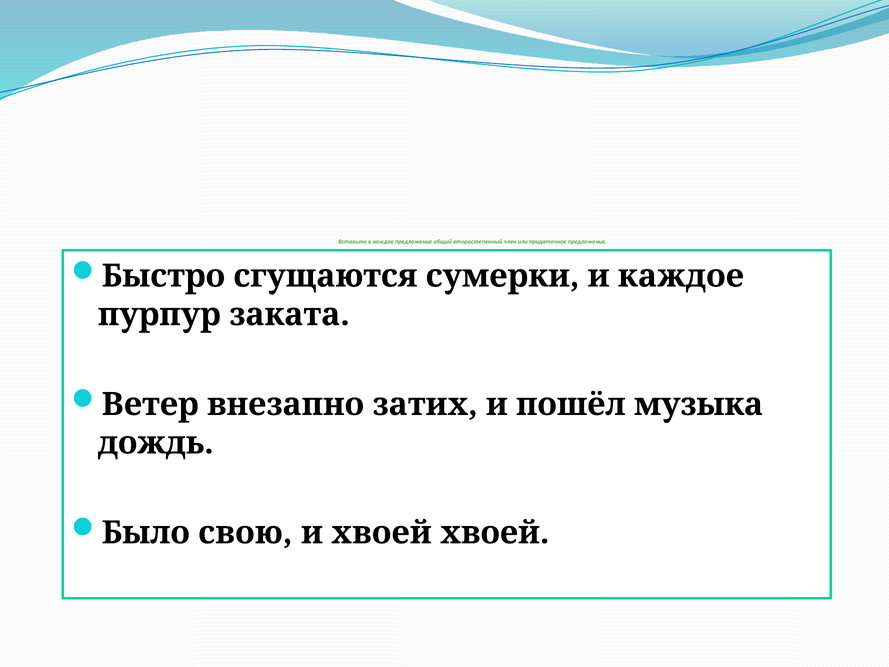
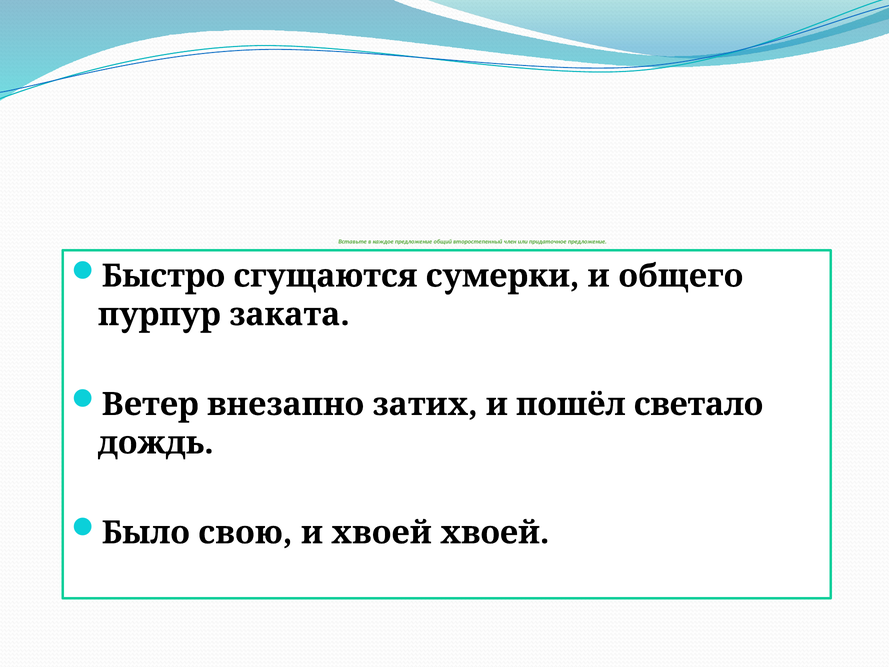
и каждое: каждое -> общего
музыка: музыка -> светало
